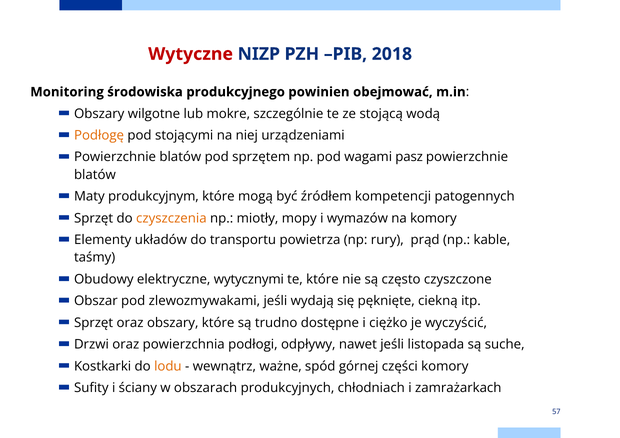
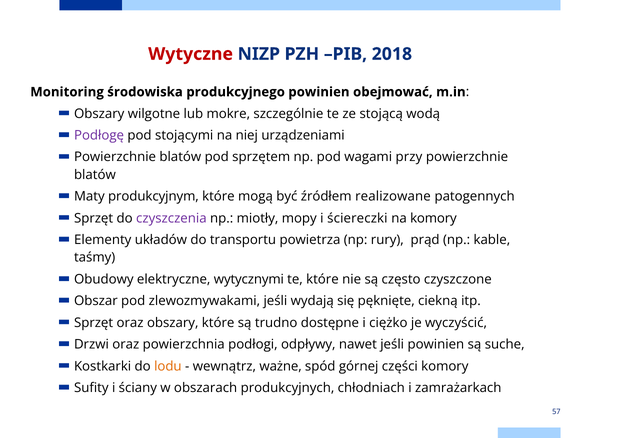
Podłogę colour: orange -> purple
pasz: pasz -> przy
kompetencji: kompetencji -> realizowane
czyszczenia colour: orange -> purple
wymazów: wymazów -> ściereczki
jeśli listopada: listopada -> powinien
